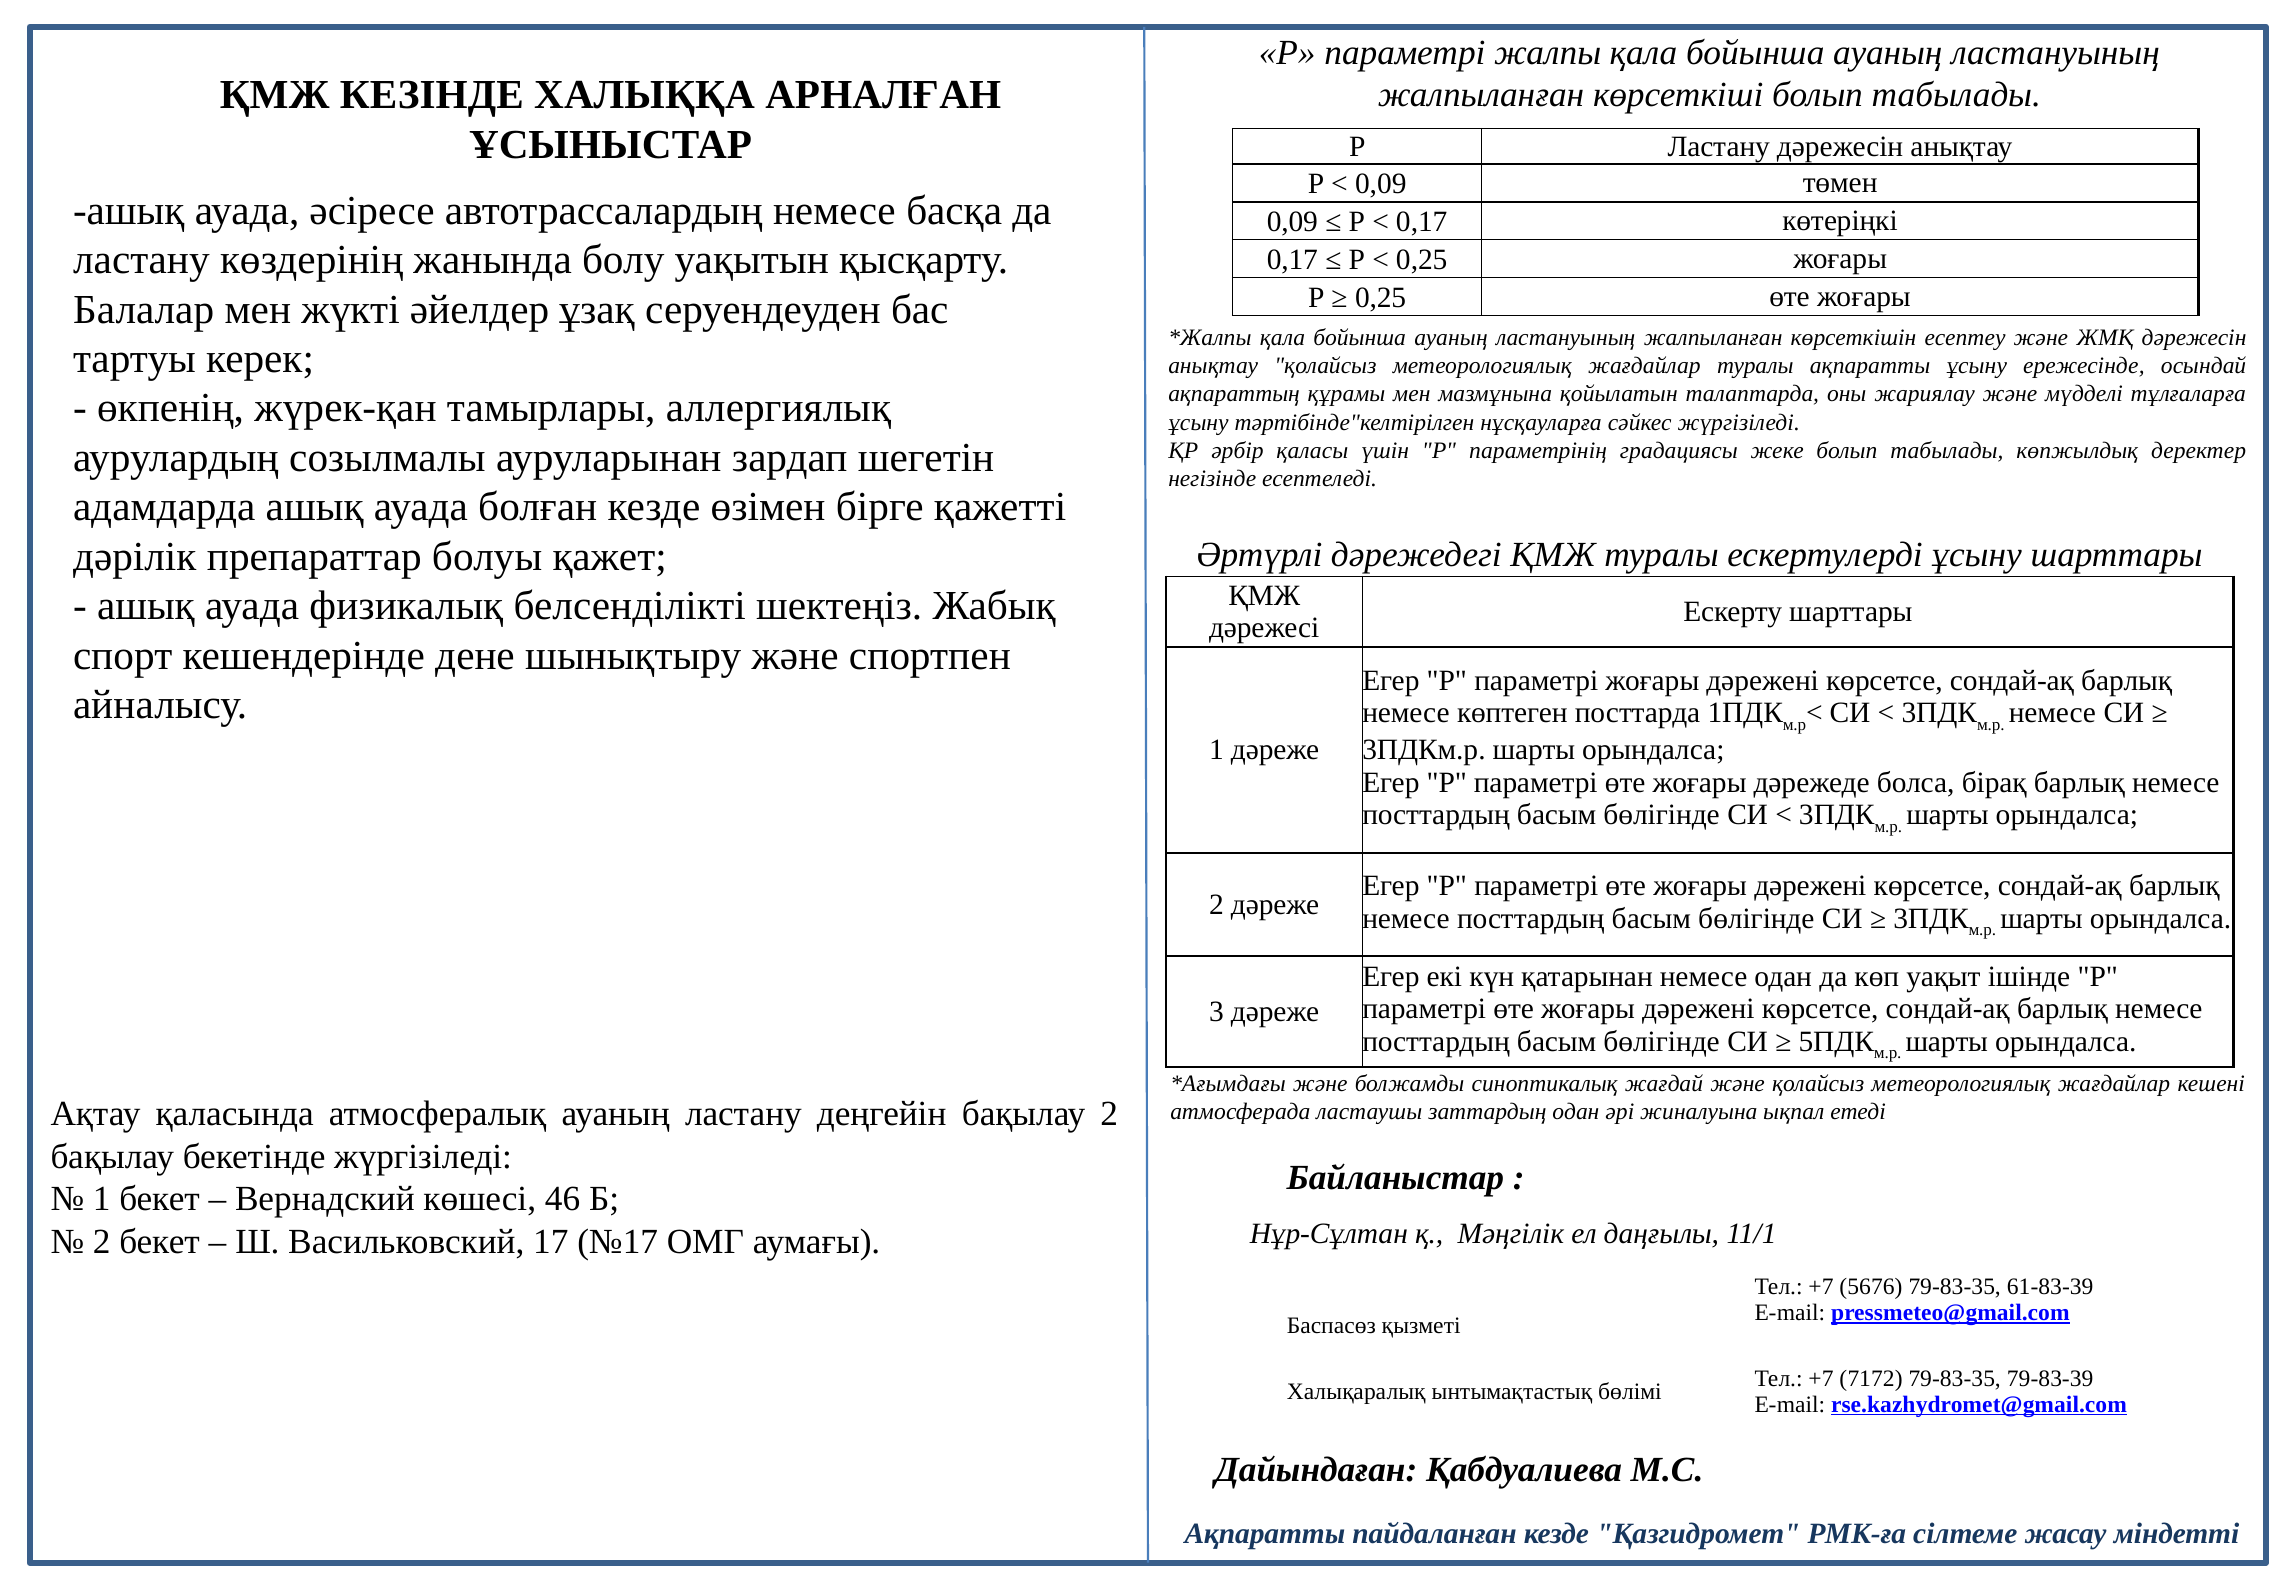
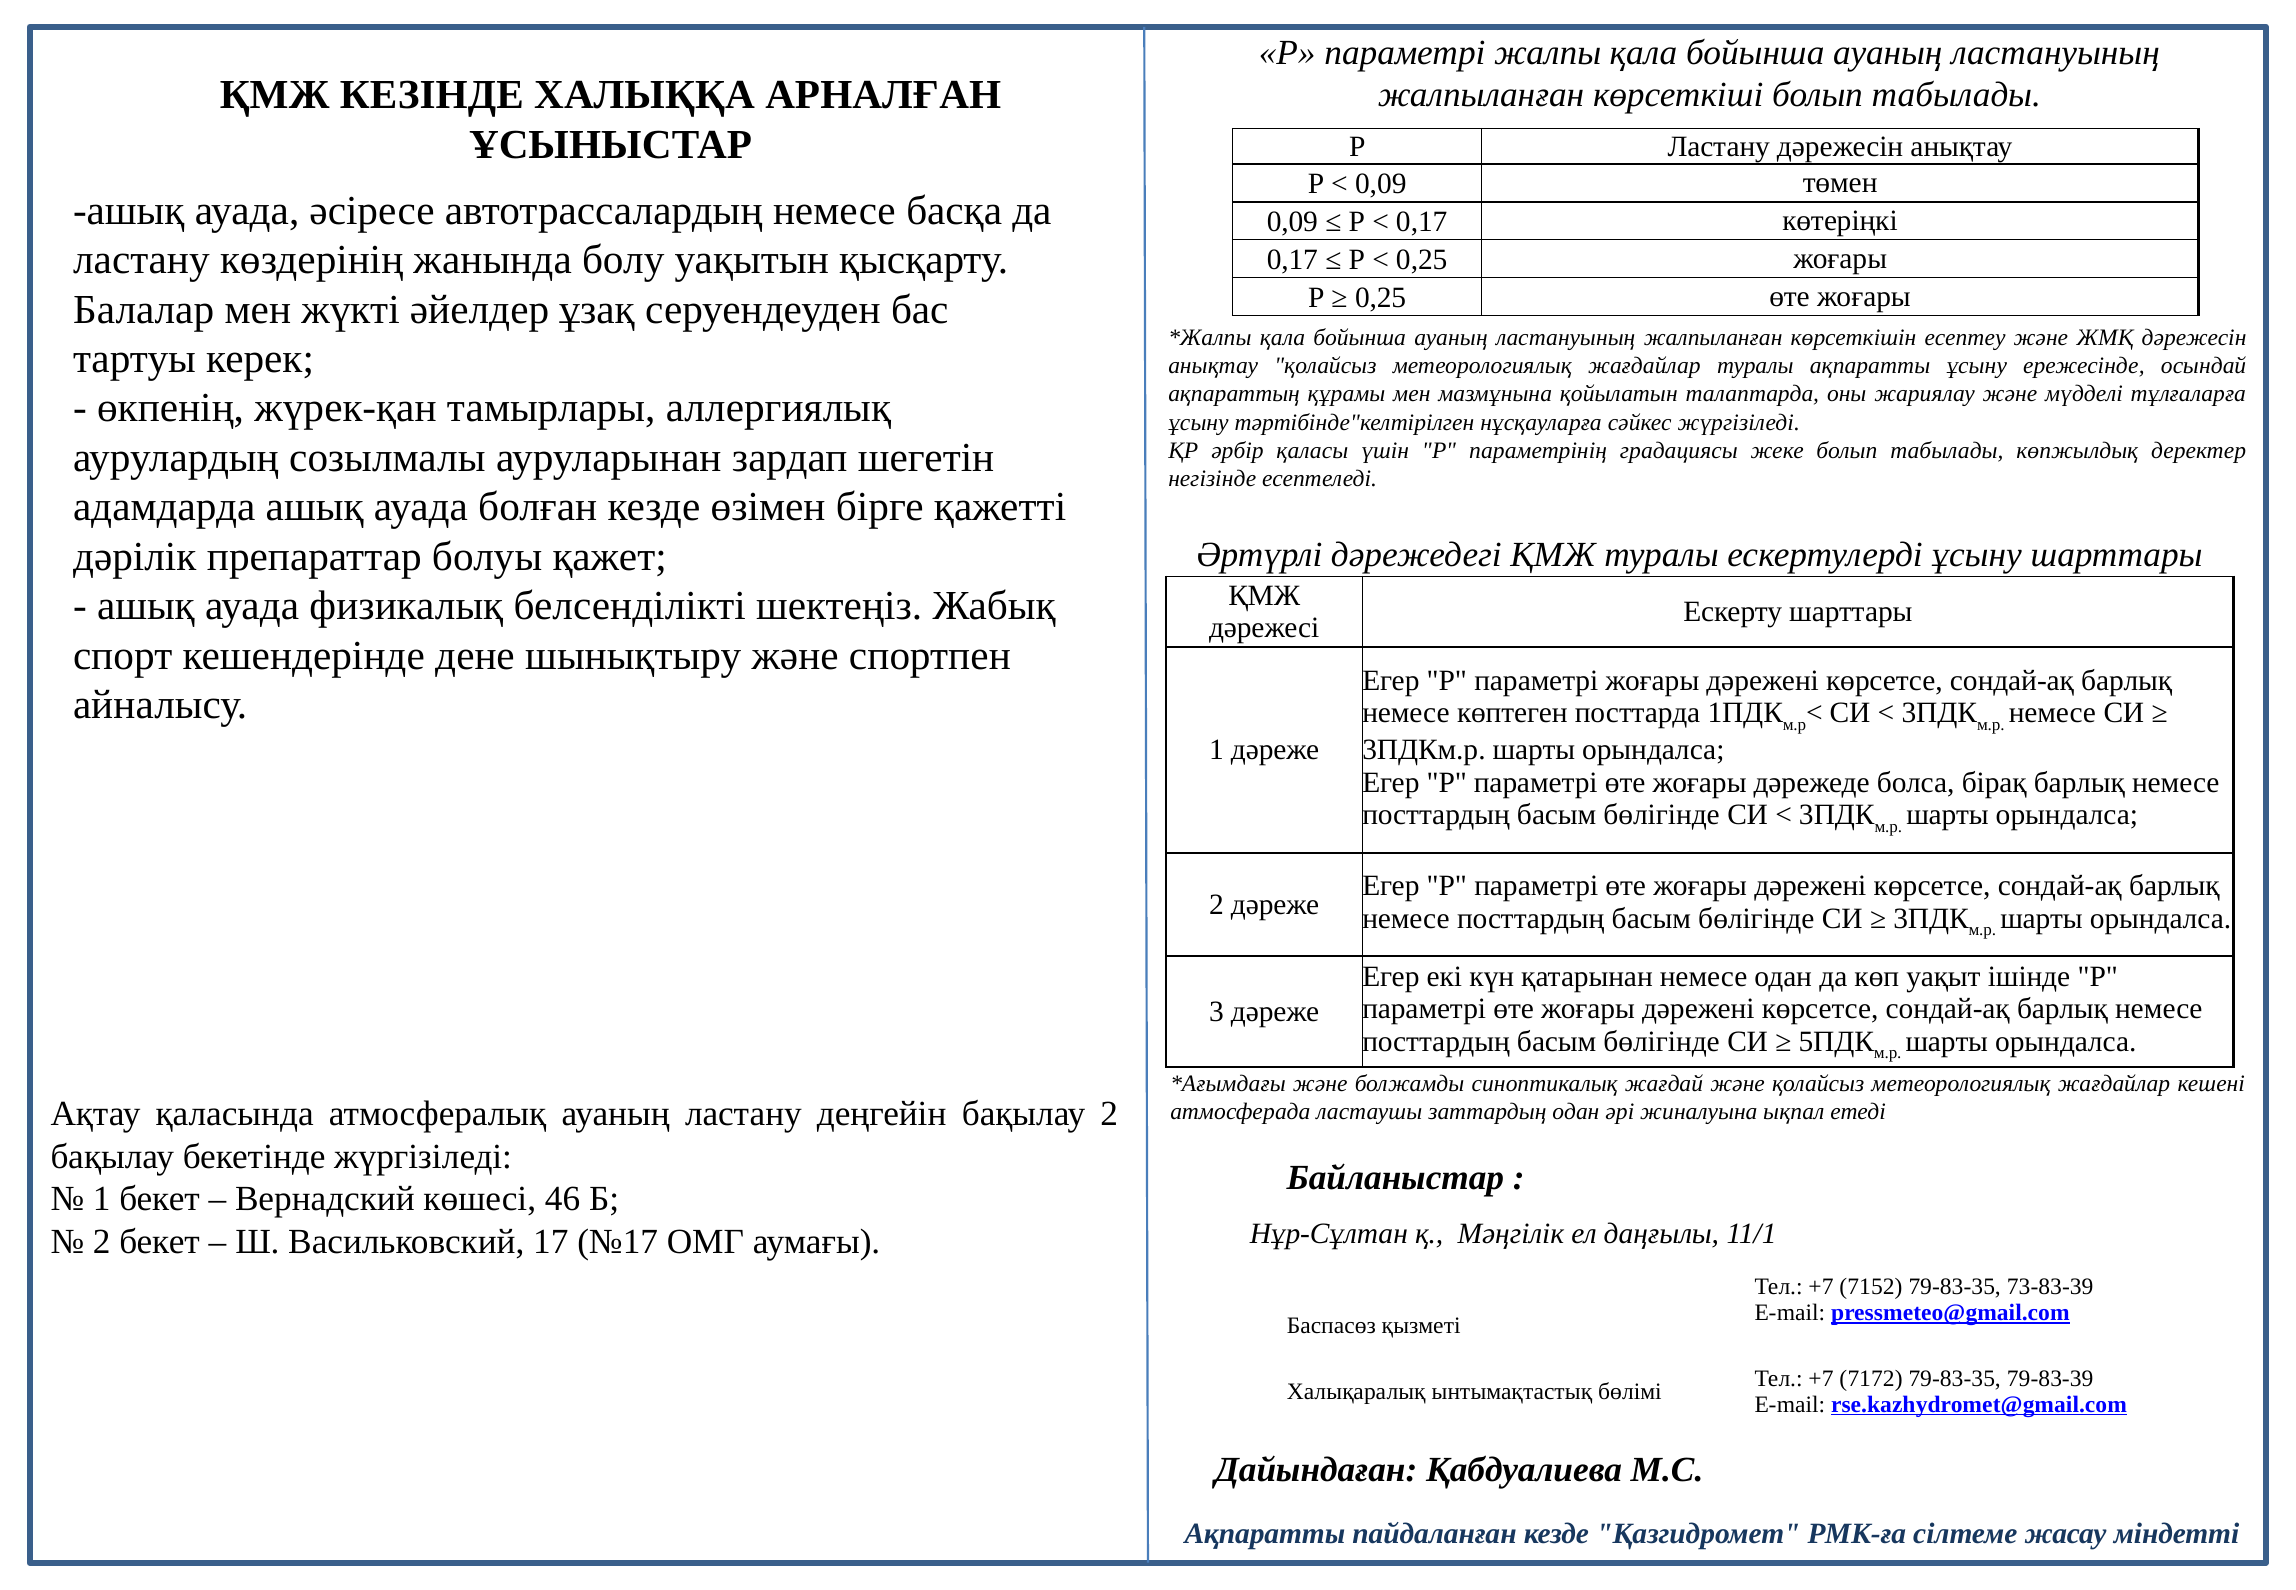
5676: 5676 -> 7152
61-83-39: 61-83-39 -> 73-83-39
